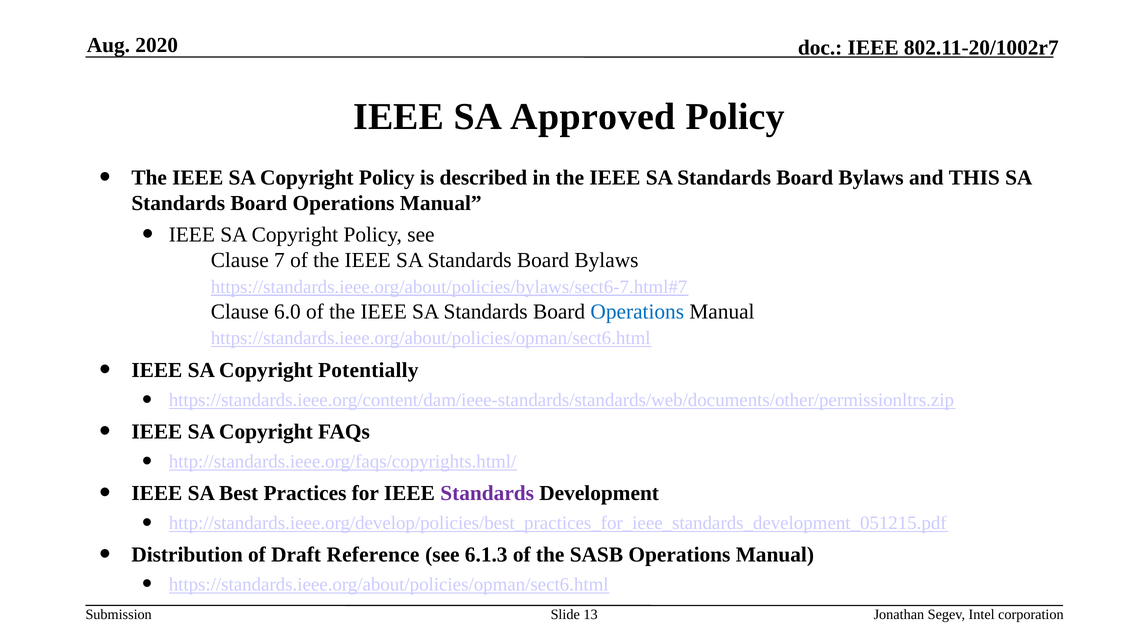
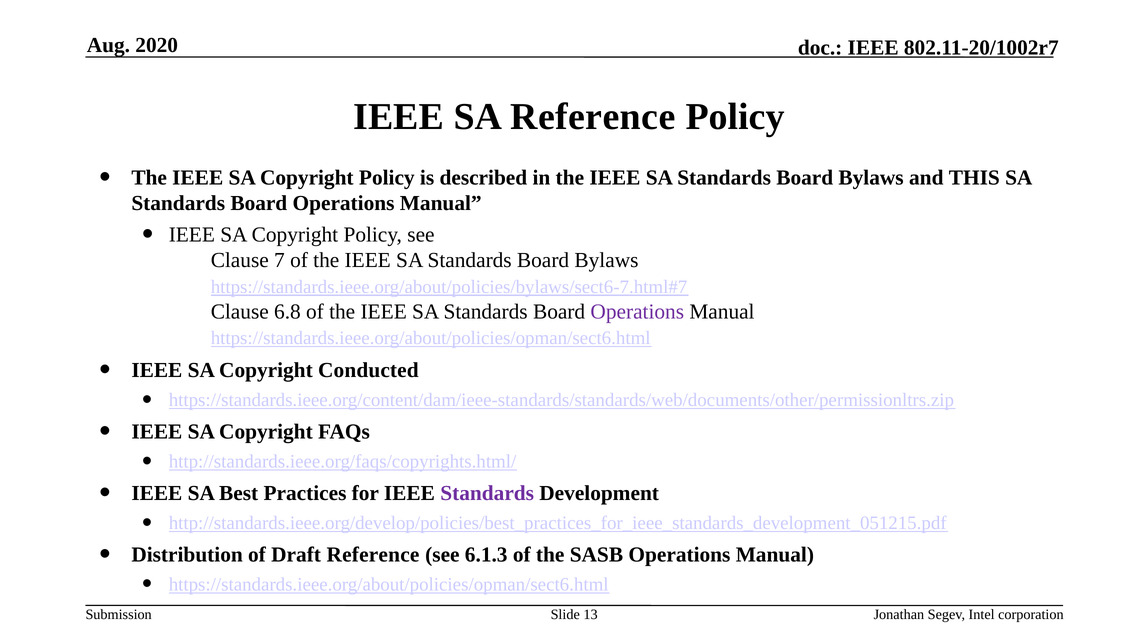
SA Approved: Approved -> Reference
6.0: 6.0 -> 6.8
Operations at (637, 312) colour: blue -> purple
Potentially: Potentially -> Conducted
